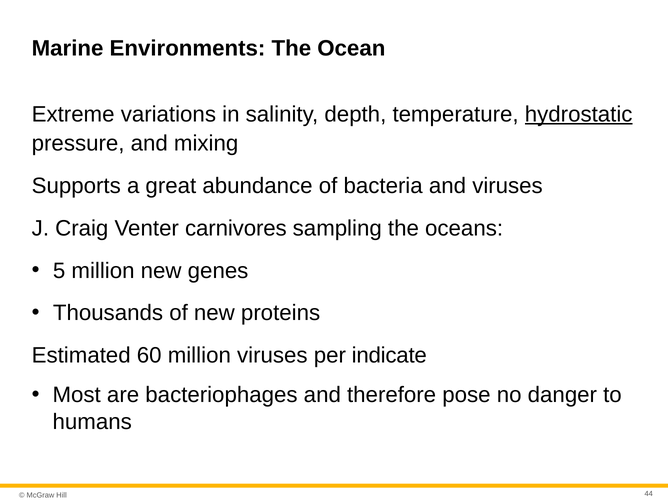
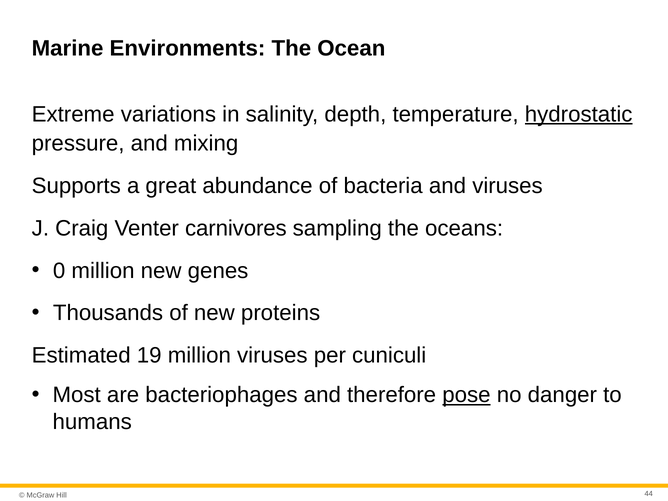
5: 5 -> 0
60: 60 -> 19
indicate: indicate -> cuniculi
pose underline: none -> present
